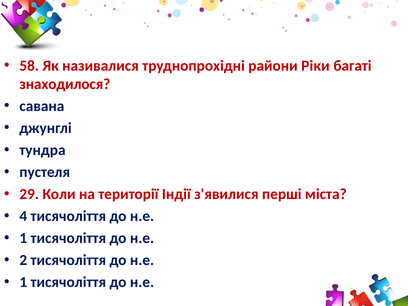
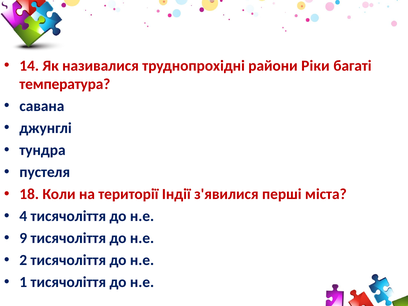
58: 58 -> 14
знаходилося: знаходилося -> температура
29: 29 -> 18
1 at (23, 238): 1 -> 9
